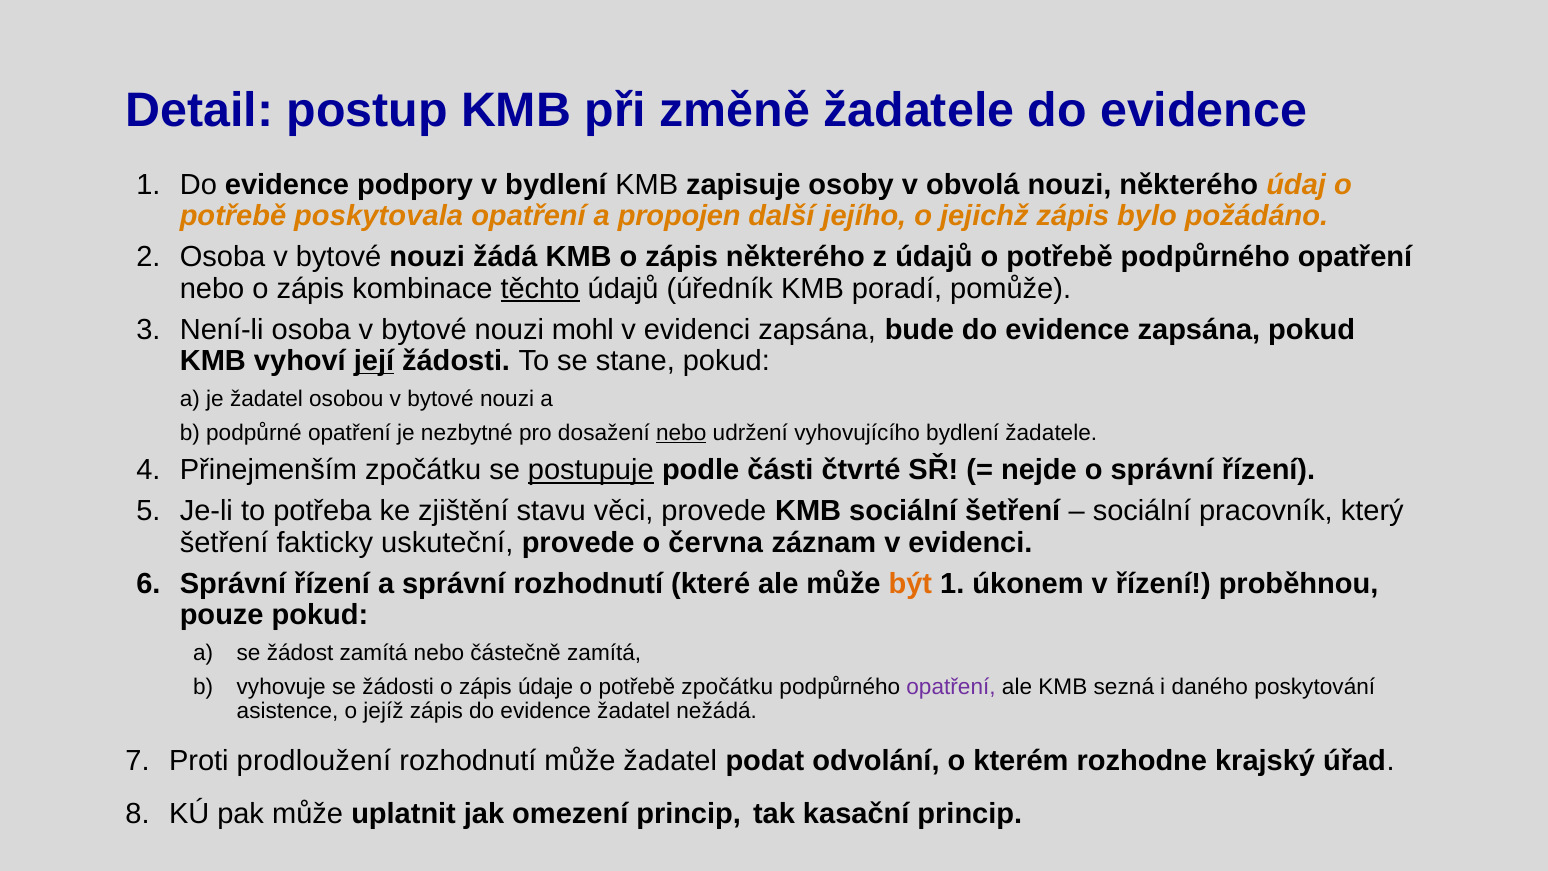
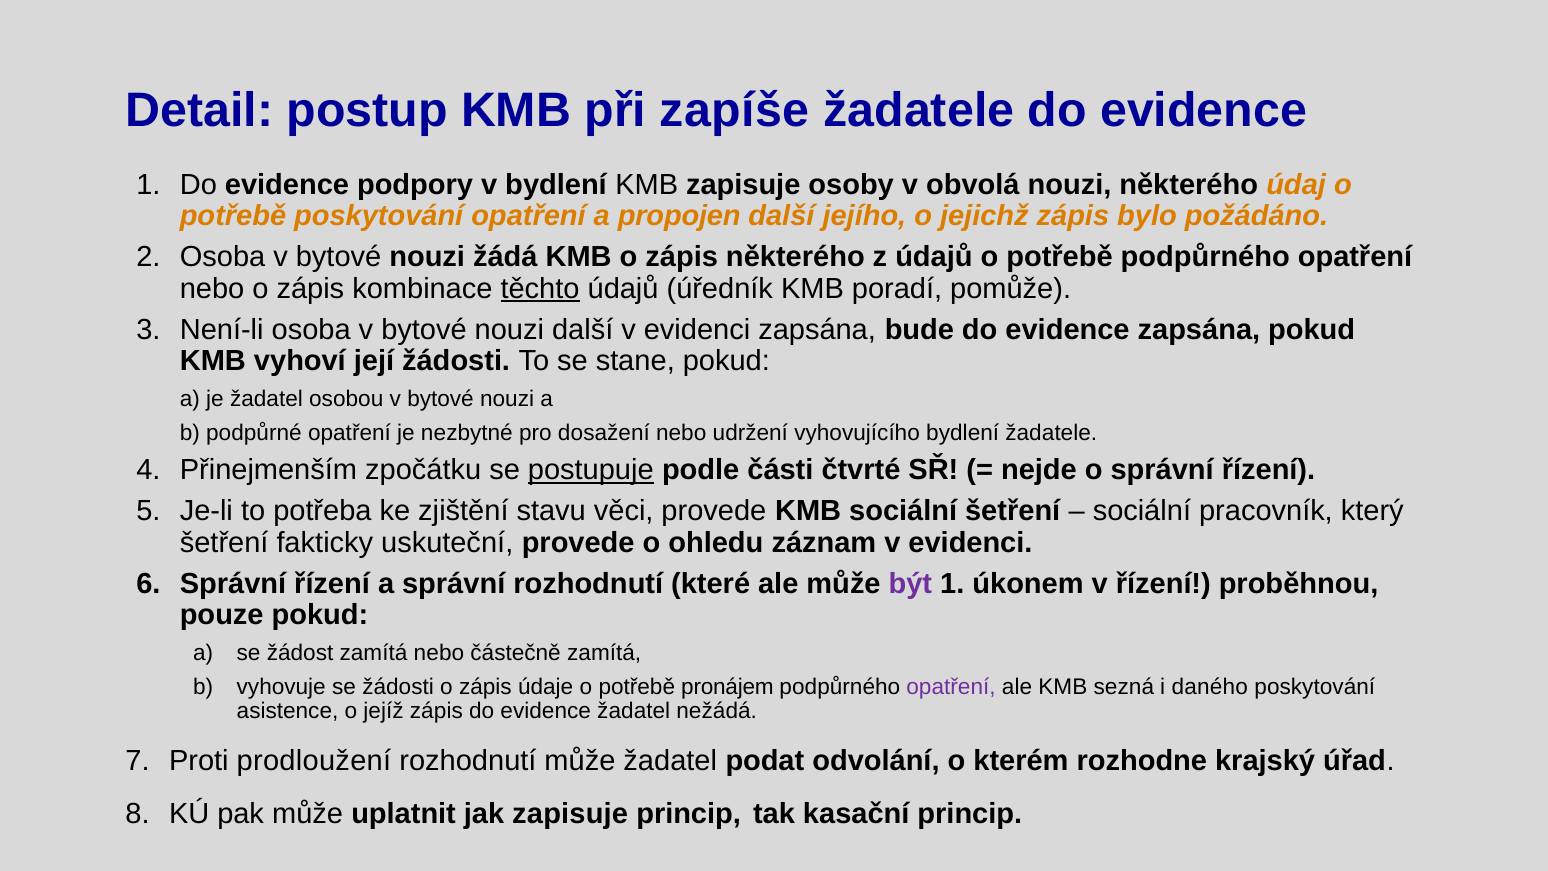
změně: změně -> zapíše
potřebě poskytovala: poskytovala -> poskytování
nouzi mohl: mohl -> další
její underline: present -> none
nebo at (681, 433) underline: present -> none
června: června -> ohledu
být colour: orange -> purple
potřebě zpočátku: zpočátku -> pronájem
jak omezení: omezení -> zapisuje
